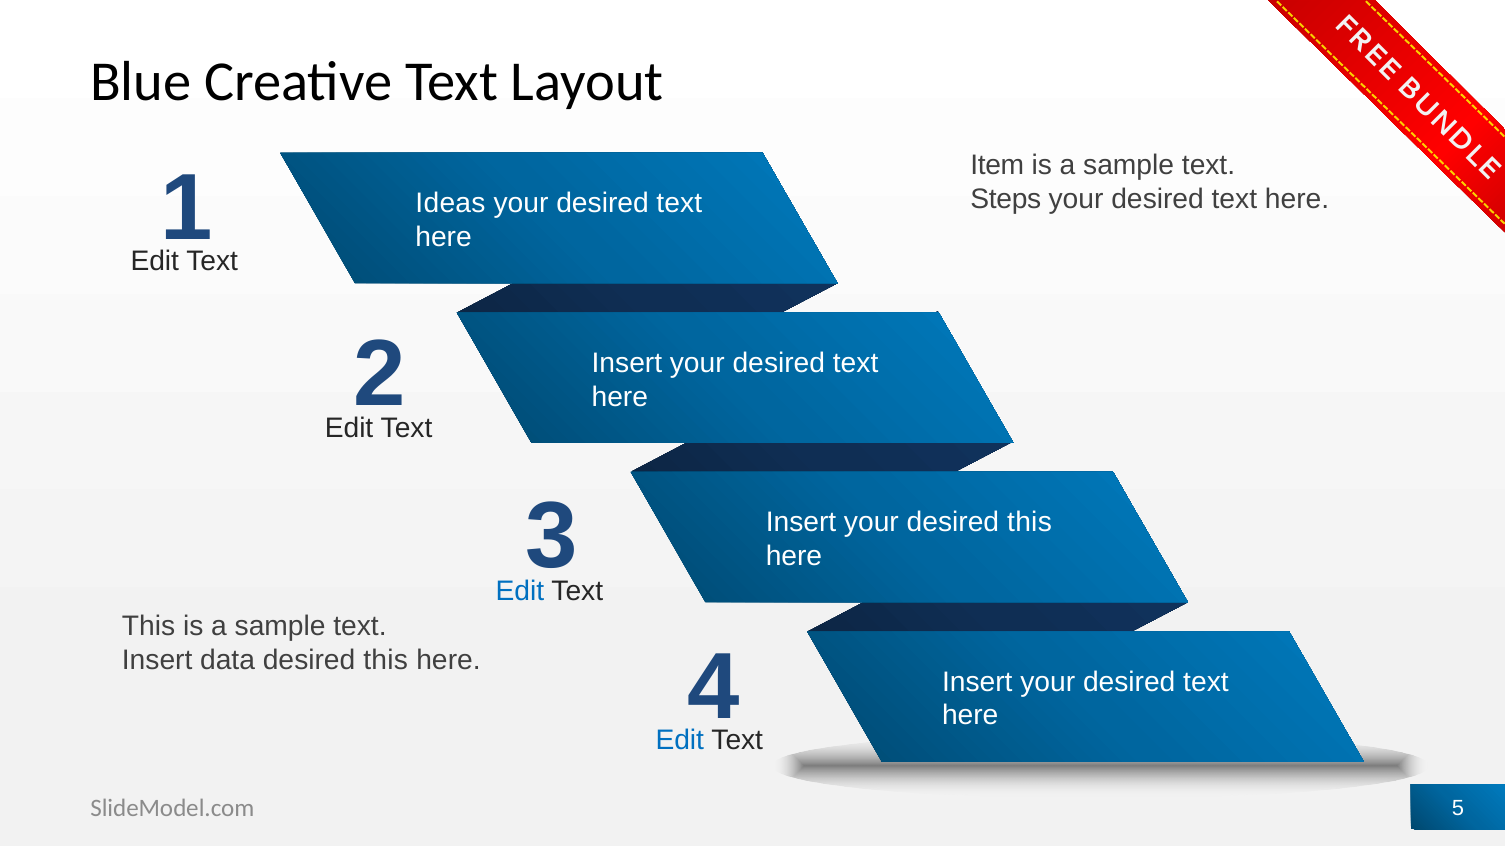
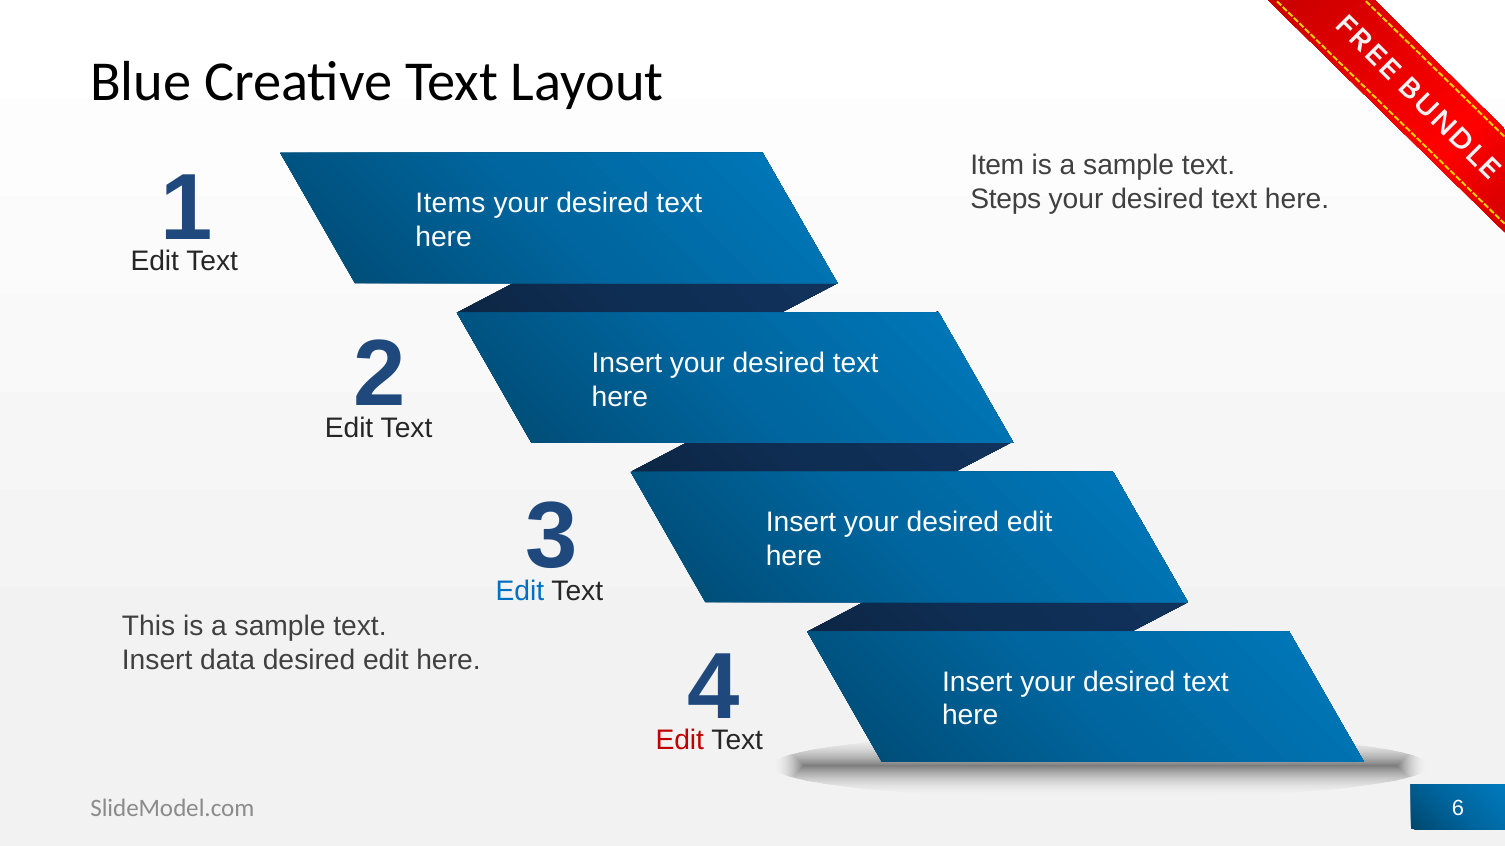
Ideas: Ideas -> Items
your desired this: this -> edit
this at (386, 661): this -> edit
Edit at (680, 741) colour: blue -> red
5: 5 -> 6
